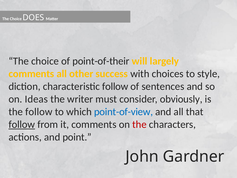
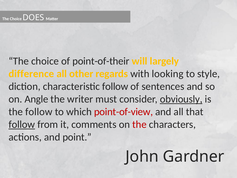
comments at (31, 74): comments -> difference
success: success -> regards
choices: choices -> looking
Ideas: Ideas -> Angle
obviously underline: none -> present
point-of-view colour: blue -> red
